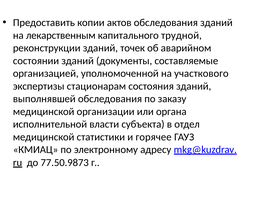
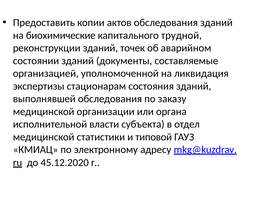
лекарственным: лекарственным -> биохимические
участкового: участкового -> ликвидация
горячее: горячее -> типовой
77.50.9873: 77.50.9873 -> 45.12.2020
